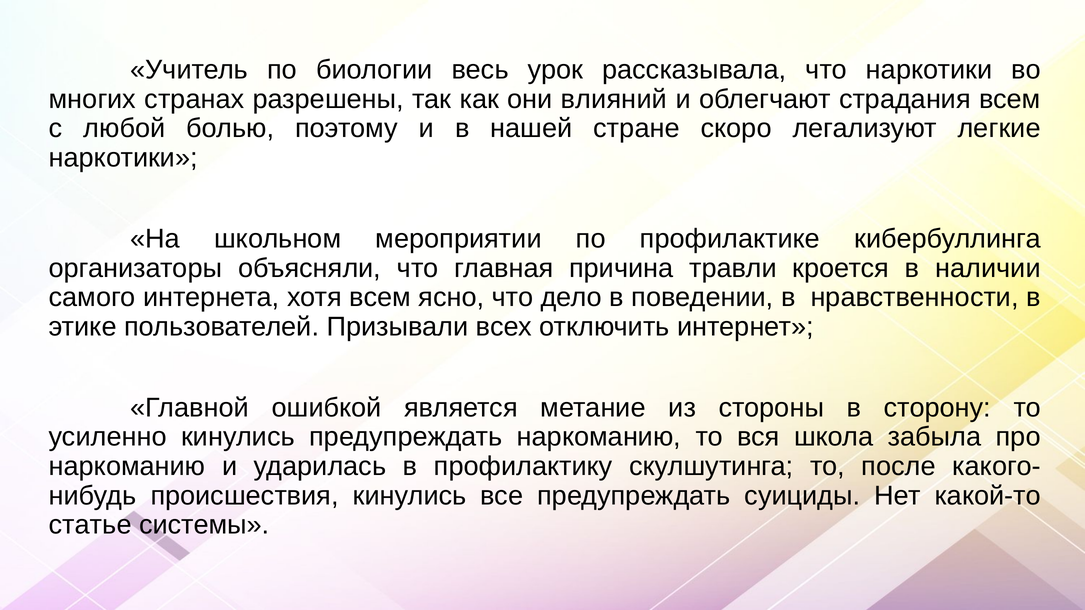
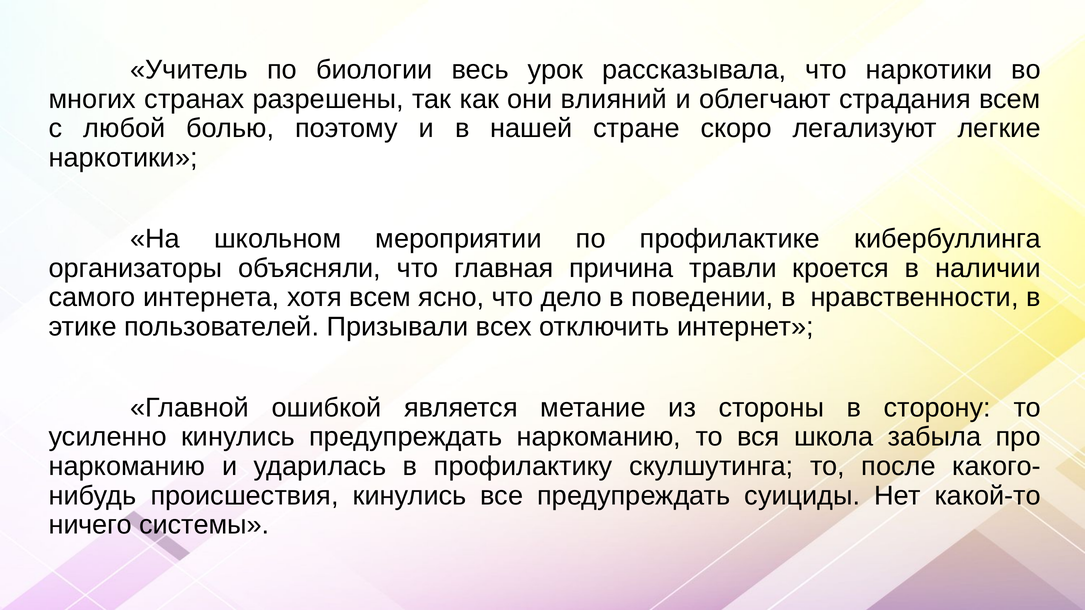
статье: статье -> ничего
